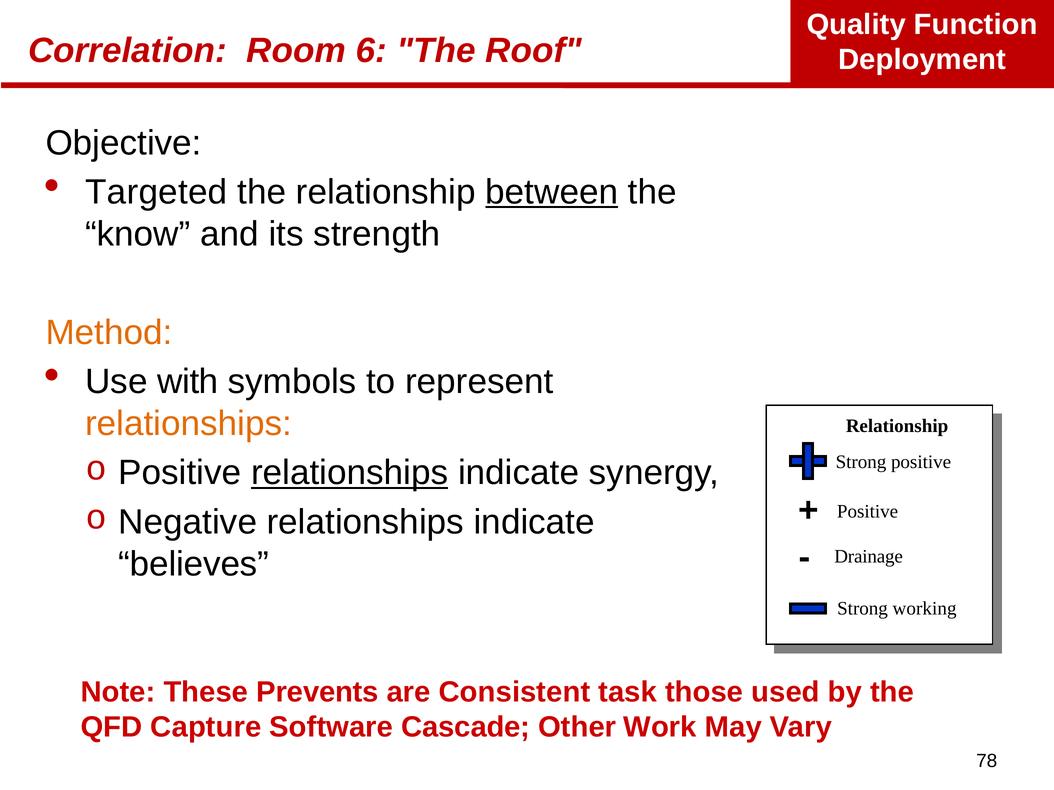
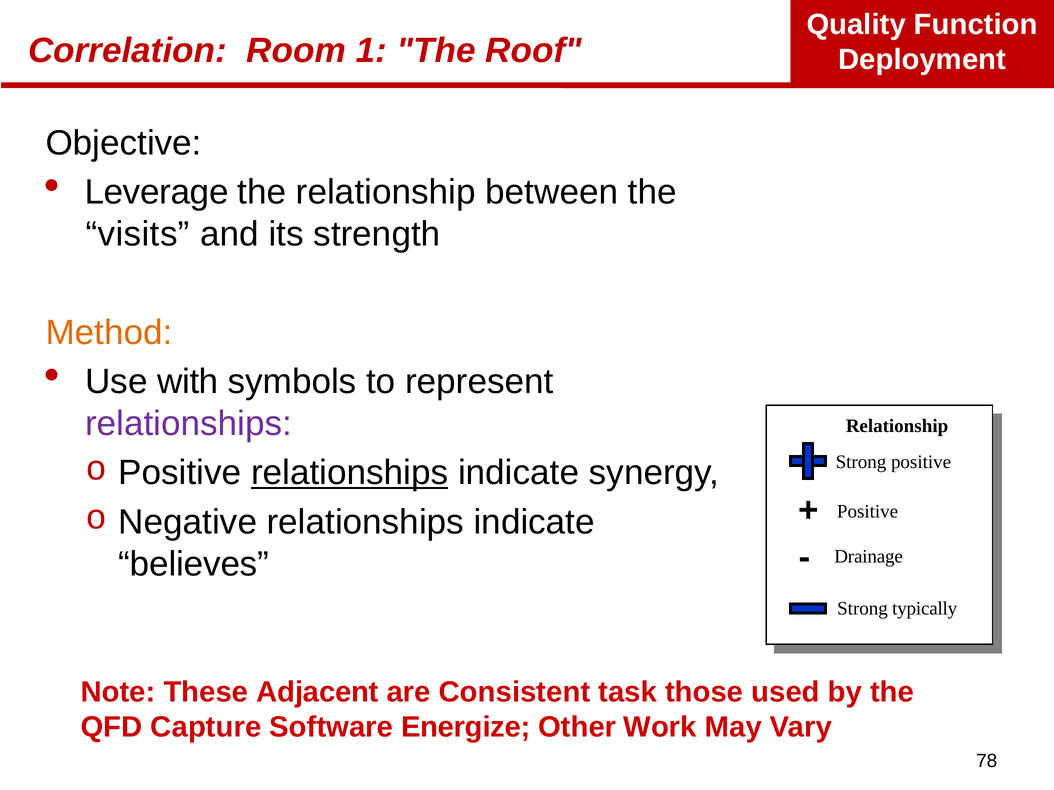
6: 6 -> 1
Targeted: Targeted -> Leverage
between underline: present -> none
know: know -> visits
relationships at (189, 424) colour: orange -> purple
working: working -> typically
Prevents: Prevents -> Adjacent
Cascade: Cascade -> Energize
